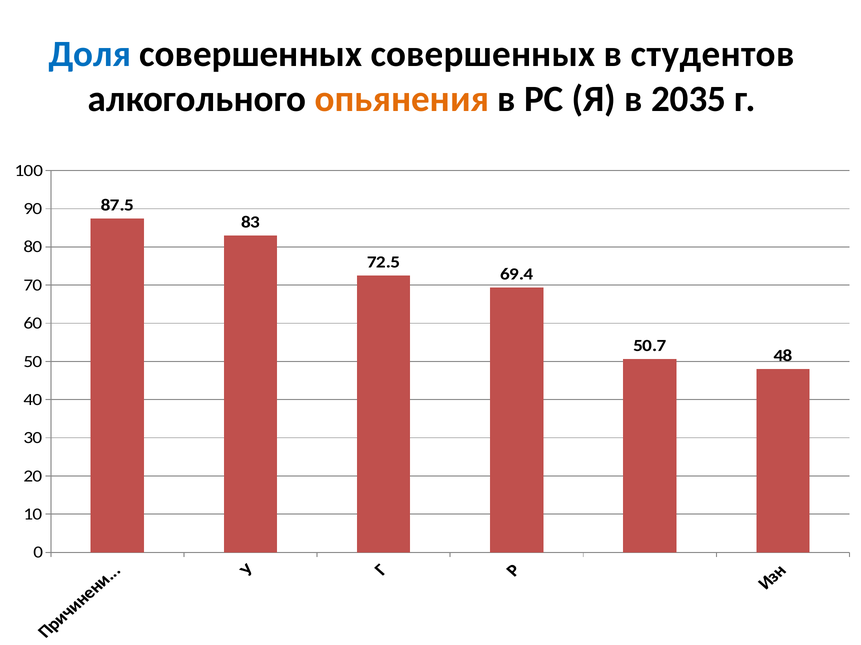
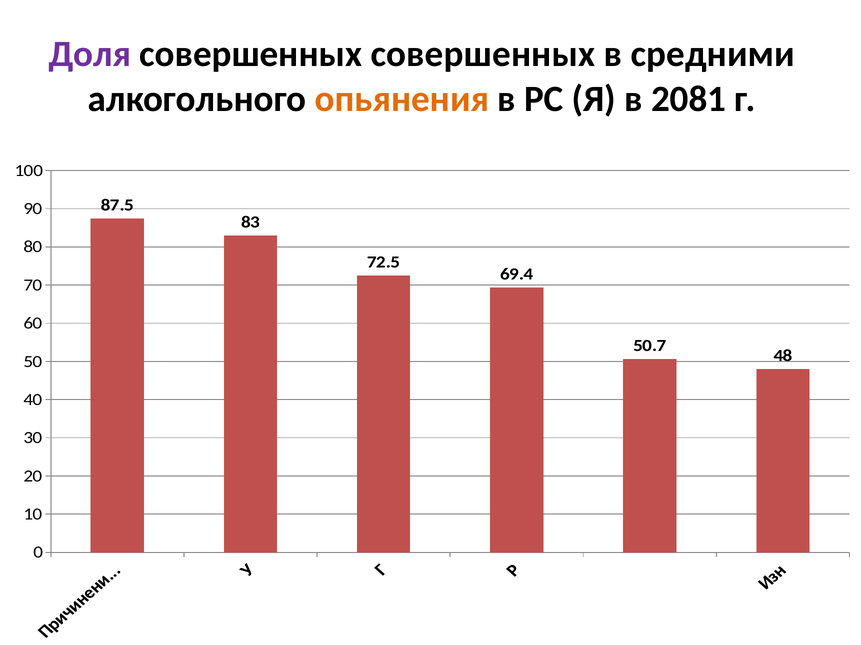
Доля colour: blue -> purple
студентов: студентов -> средними
2035: 2035 -> 2081
